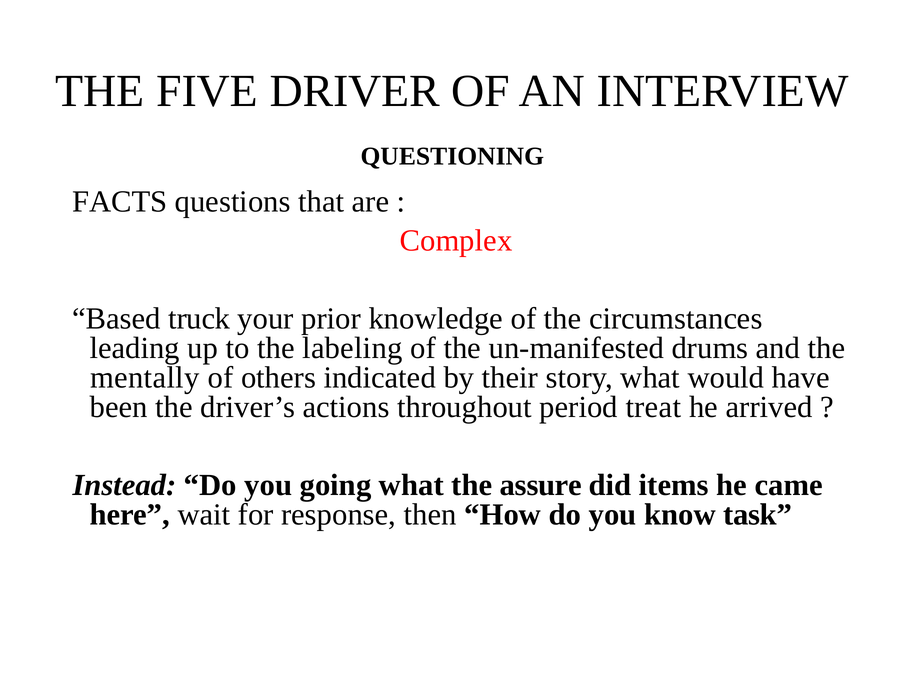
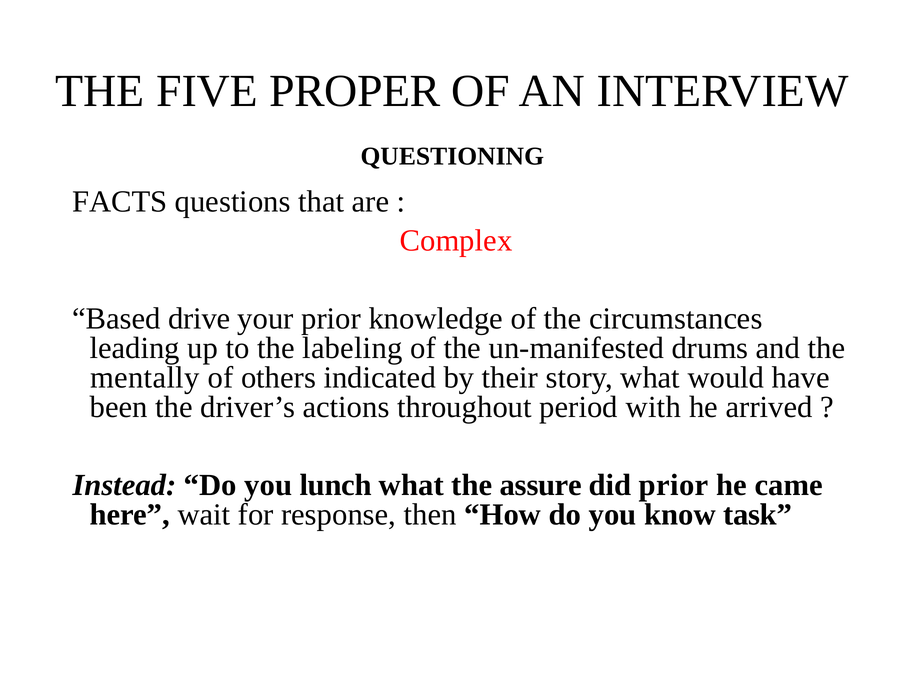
DRIVER: DRIVER -> PROPER
truck: truck -> drive
treat: treat -> with
going: going -> lunch
did items: items -> prior
